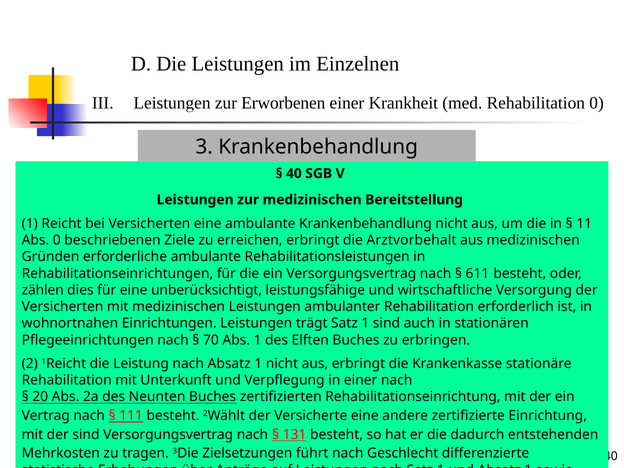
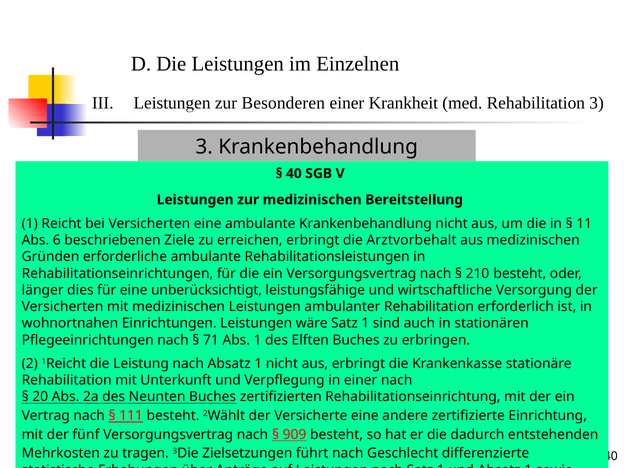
Erworbenen: Erworbenen -> Besonderen
Rehabilitation 0: 0 -> 3
Abs 0: 0 -> 6
611: 611 -> 210
zählen: zählen -> länger
trägt: trägt -> wäre
70: 70 -> 71
der sind: sind -> fünf
131: 131 -> 909
